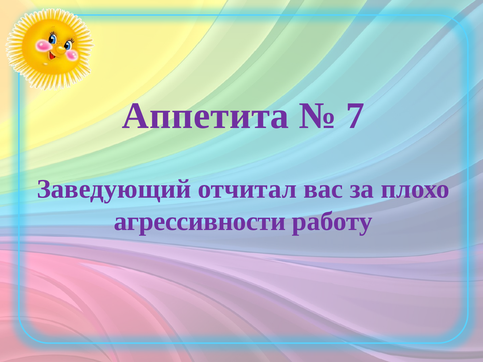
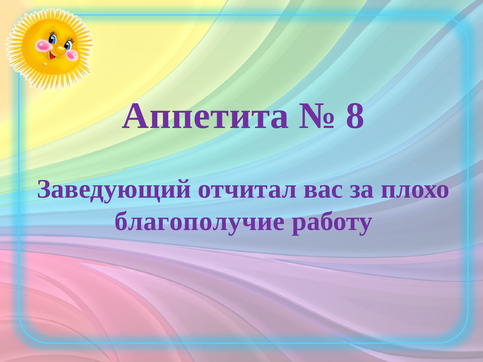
7: 7 -> 8
агрессивности: агрессивности -> благополучие
